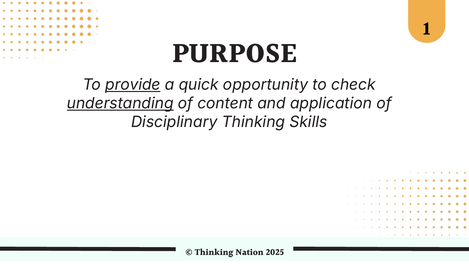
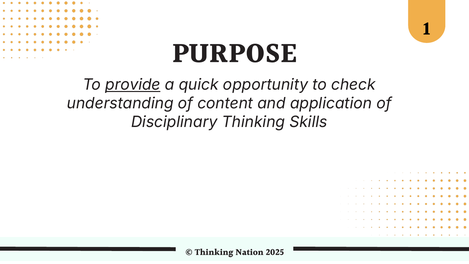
understanding underline: present -> none
